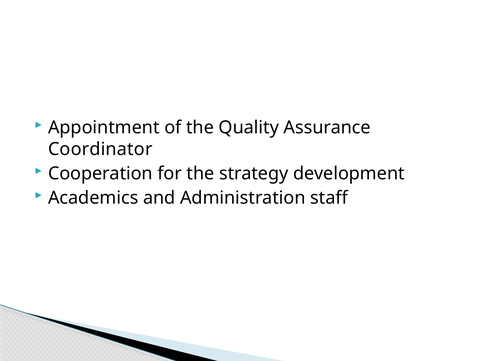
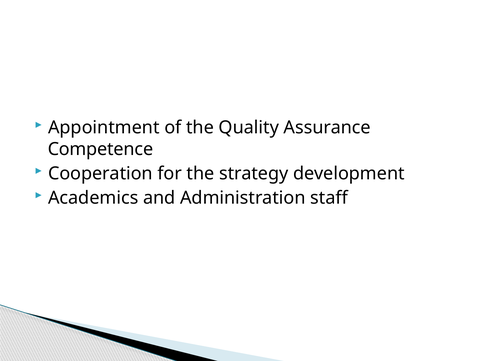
Coordinator: Coordinator -> Competence
